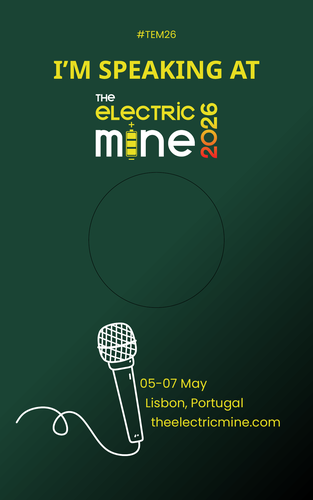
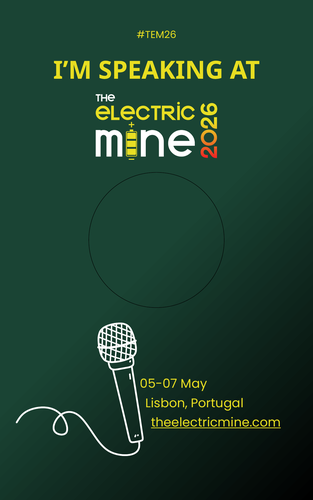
theelectricmine.com underline: none -> present
